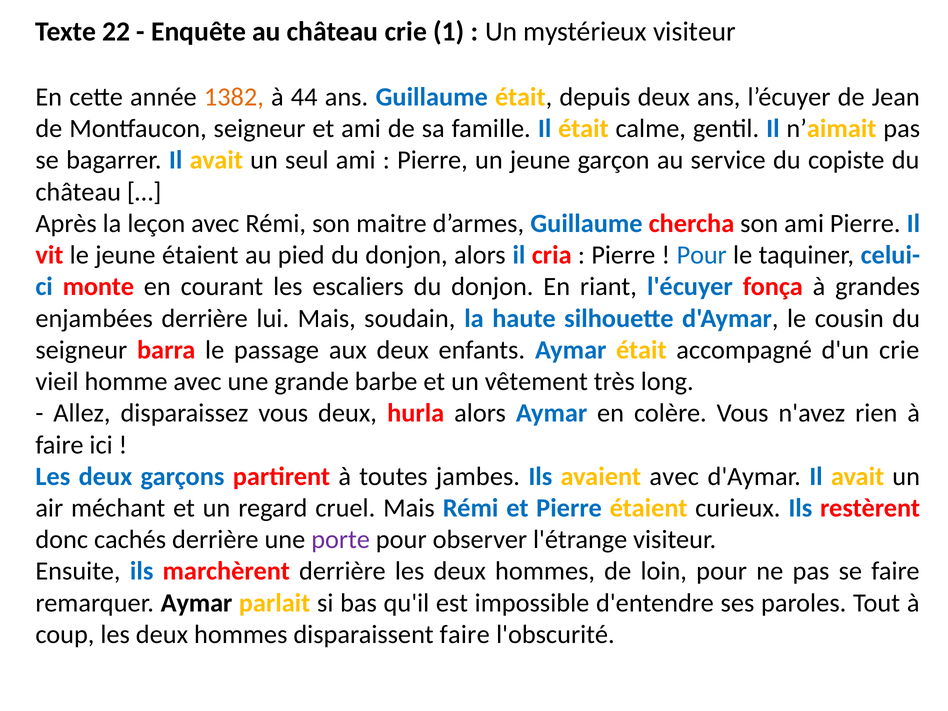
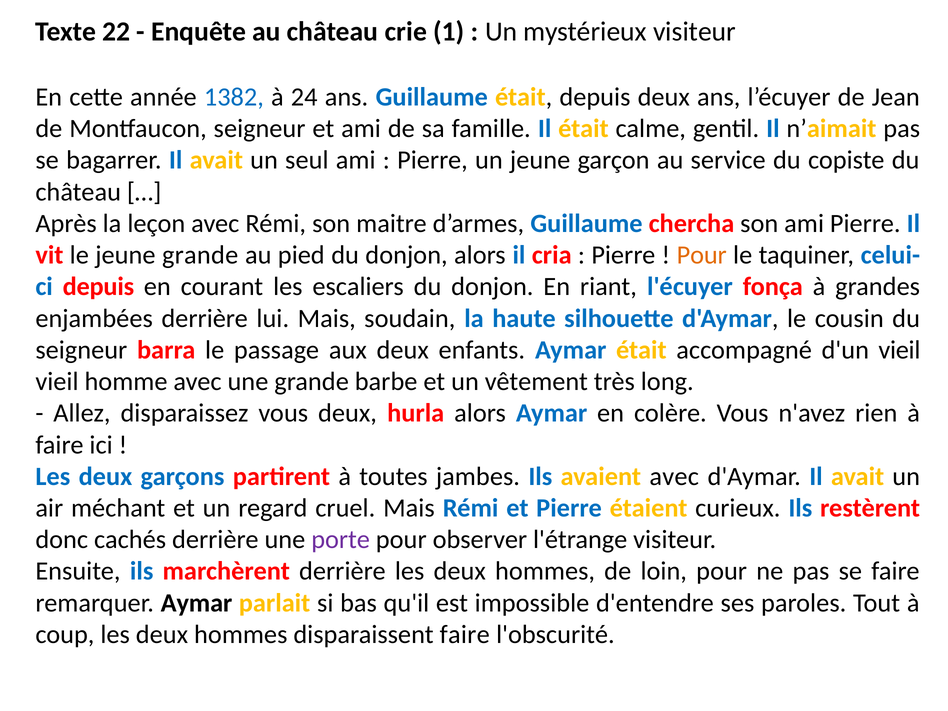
1382 colour: orange -> blue
44: 44 -> 24
jeune étaient: étaient -> grande
Pour at (702, 255) colour: blue -> orange
monte at (98, 287): monte -> depuis
d'un crie: crie -> vieil
